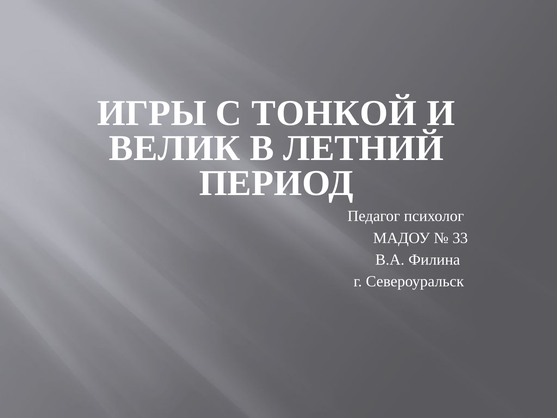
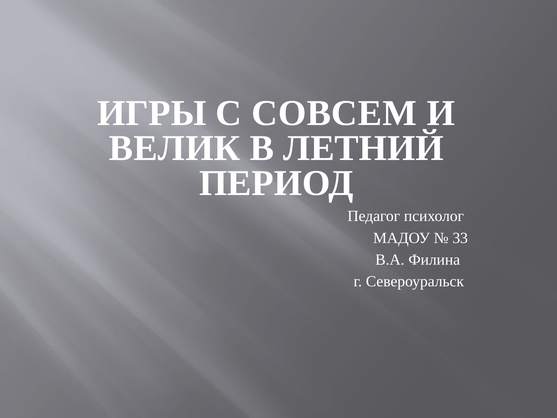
ТОНКОЙ: ТОНКОЙ -> СОВСЕМ
